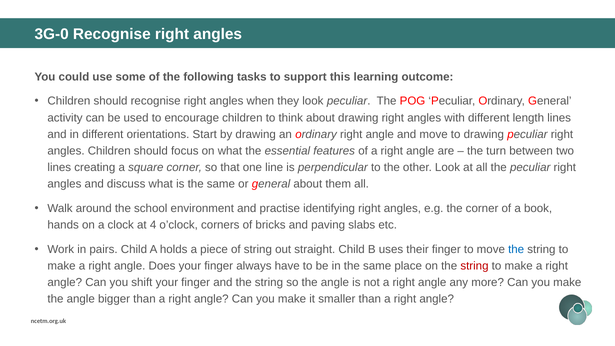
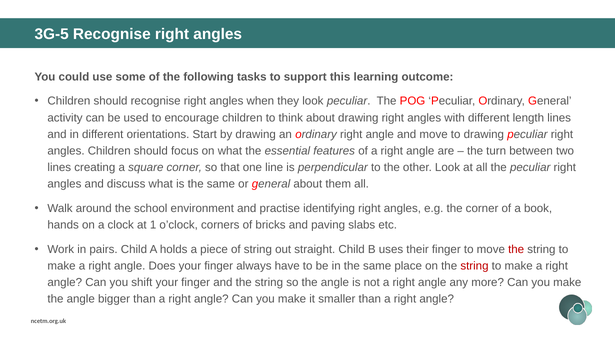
3G-0: 3G-0 -> 3G-5
4: 4 -> 1
the at (516, 249) colour: blue -> red
